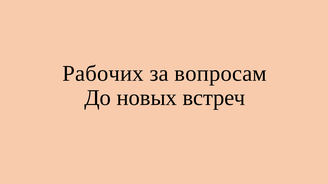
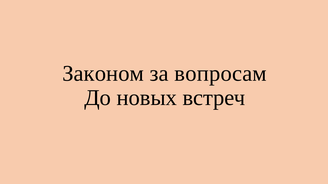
Рабочих: Рабочих -> Законом
